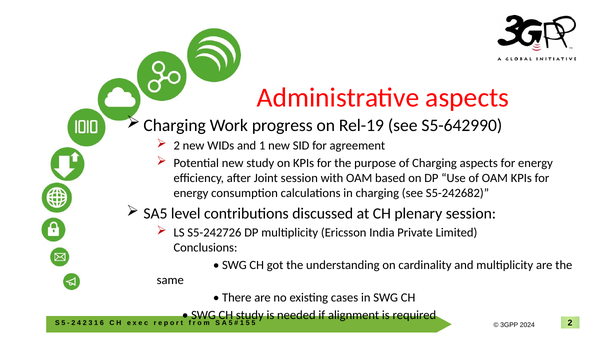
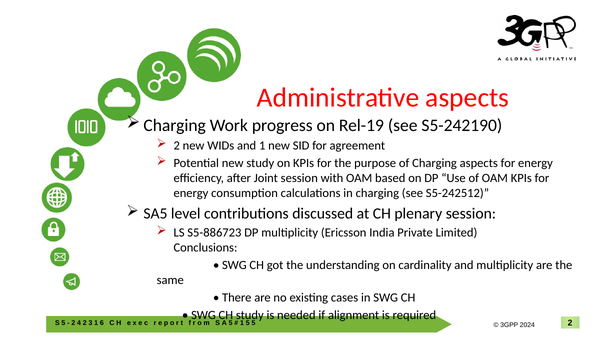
S5-642990: S5-642990 -> S5-242190
S5-242682: S5-242682 -> S5-242512
S5-242726: S5-242726 -> S5-886723
